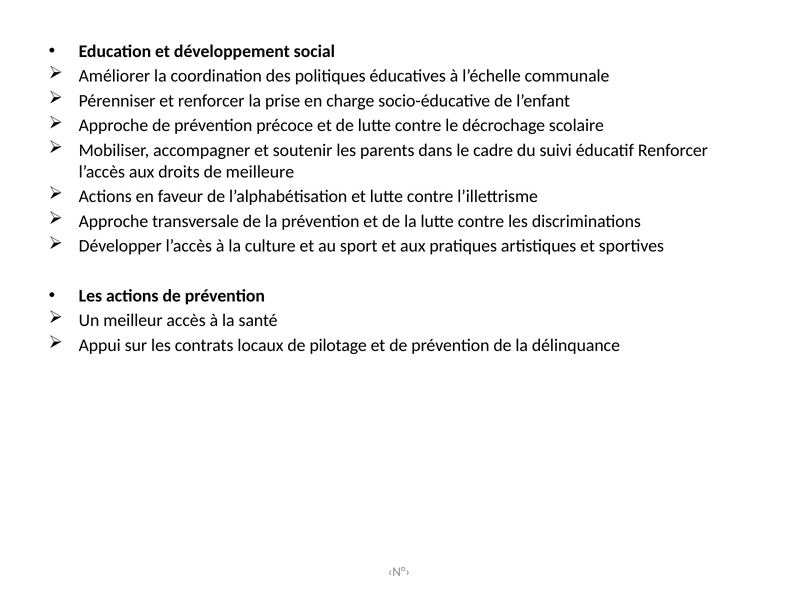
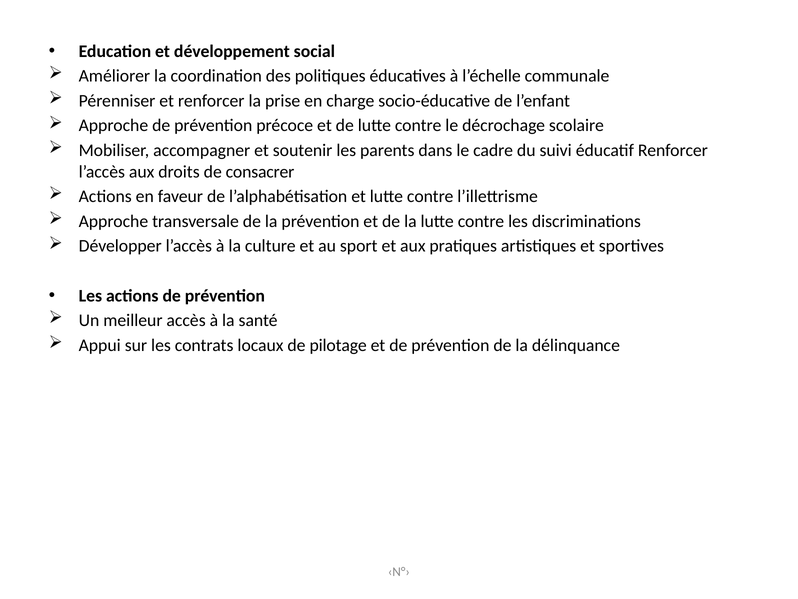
meilleure: meilleure -> consacrer
